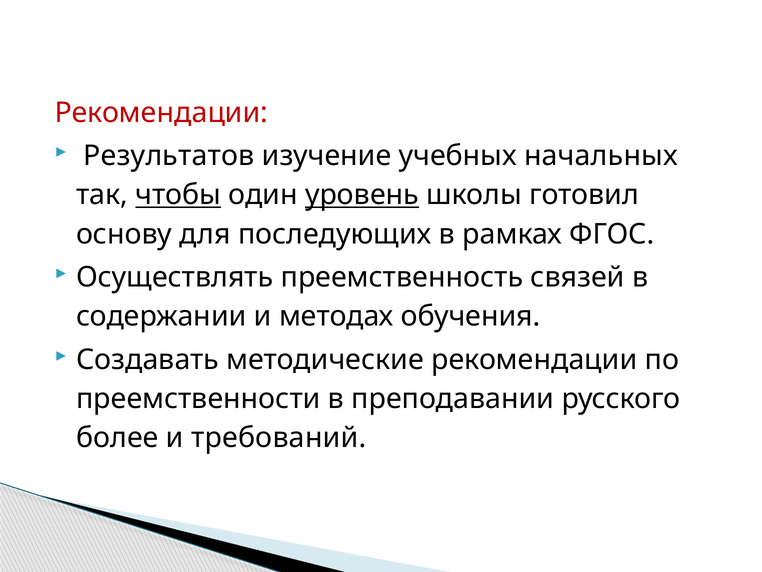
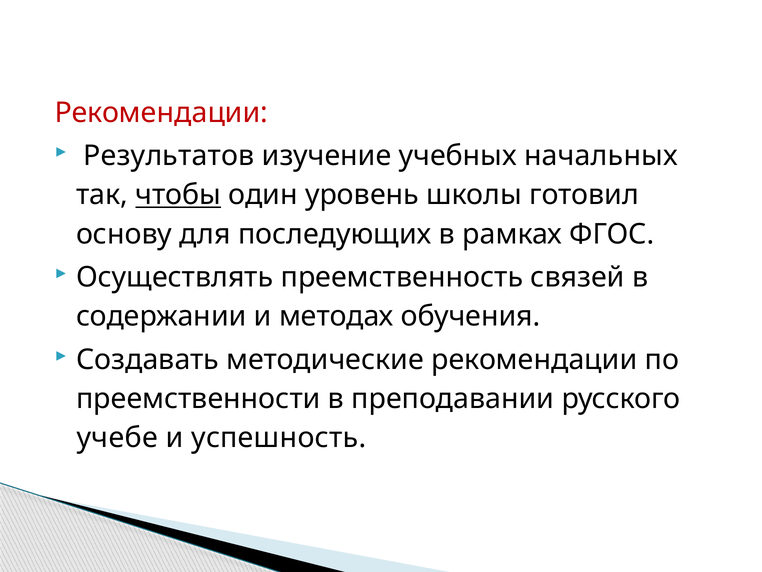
уровень underline: present -> none
более: более -> учебе
требований: требований -> успешность
